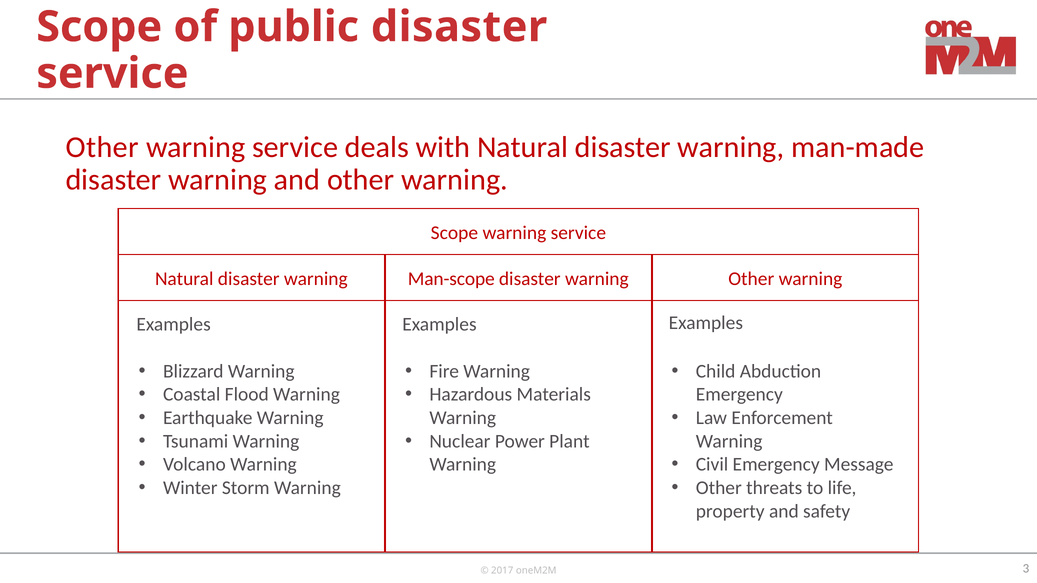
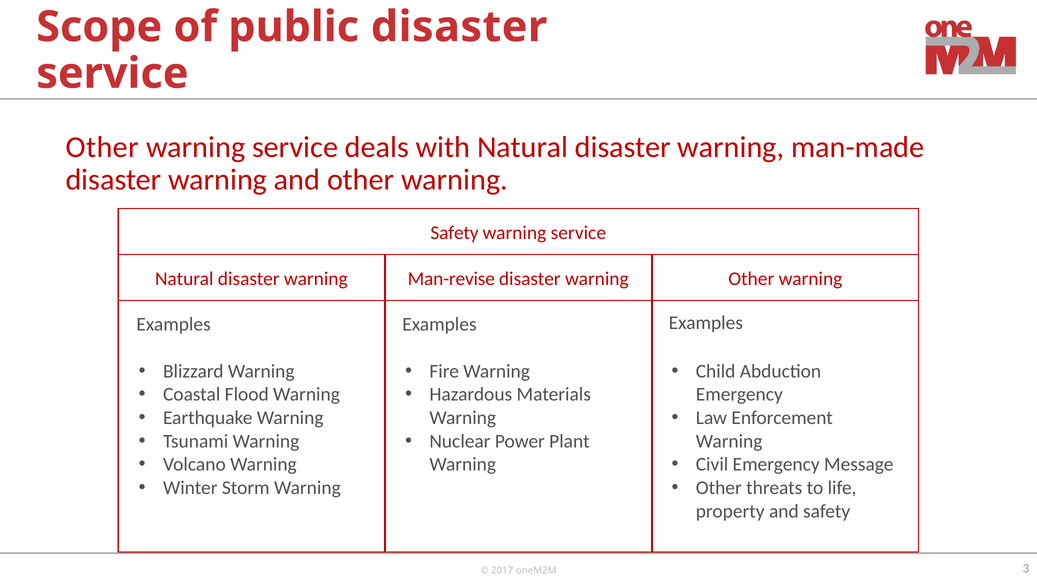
Scope at (454, 233): Scope -> Safety
Man-scope: Man-scope -> Man-revise
